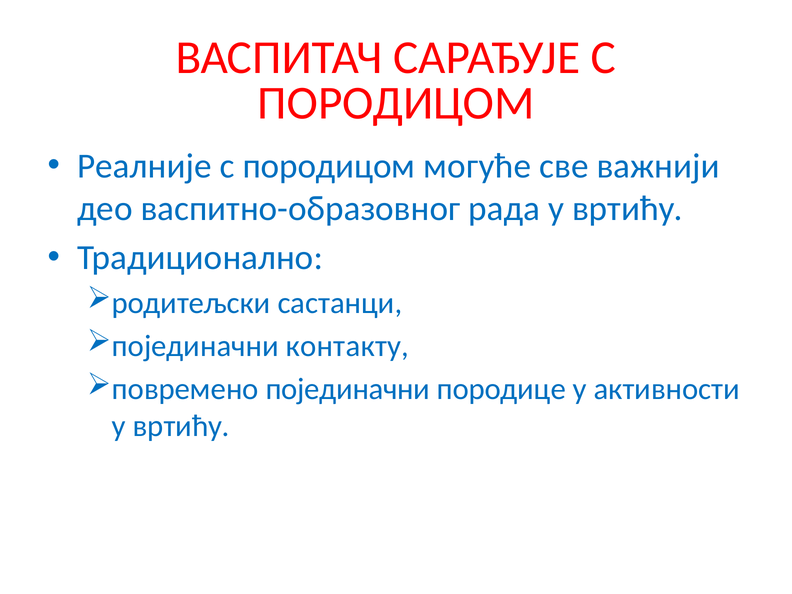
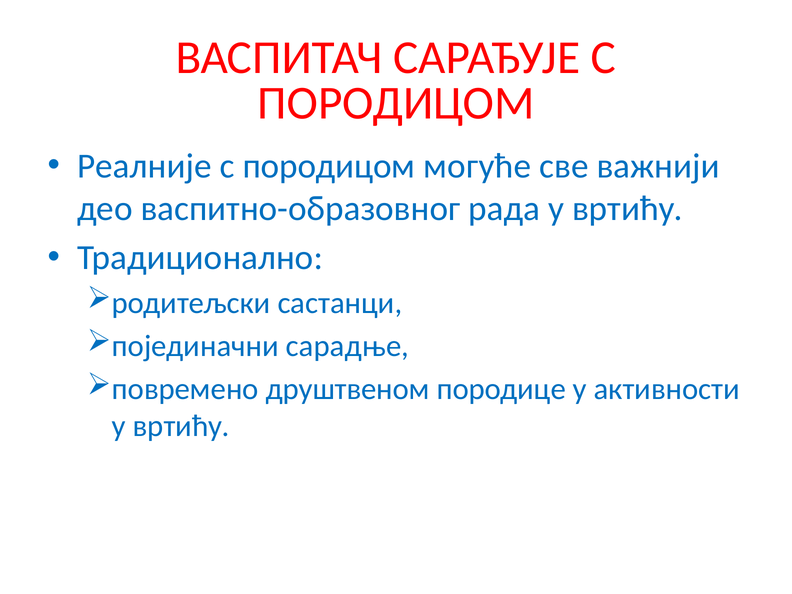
контакту: контакту -> сарадње
повремено појединачни: појединачни -> друштвеном
